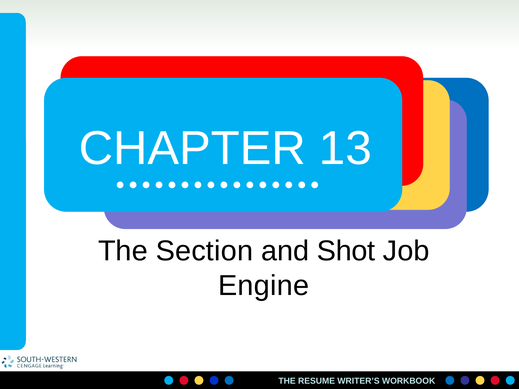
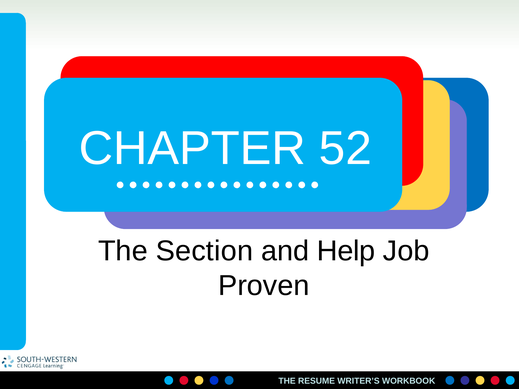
13: 13 -> 52
Shot: Shot -> Help
Engine: Engine -> Proven
